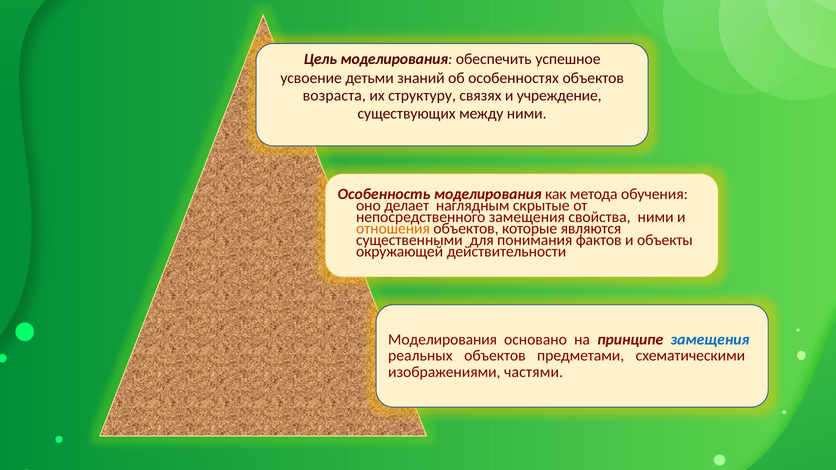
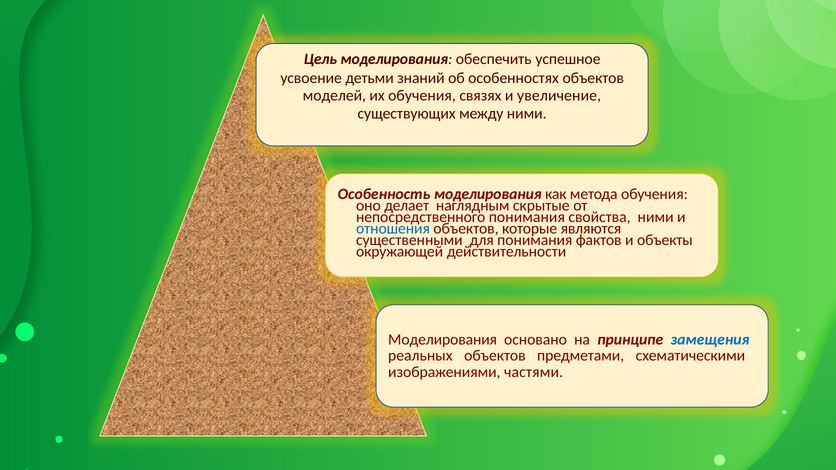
возраста: возраста -> моделей
их структуру: структуру -> обучения
учреждение: учреждение -> увеличение
непосредственного замещения: замещения -> понимания
отношения colour: orange -> blue
